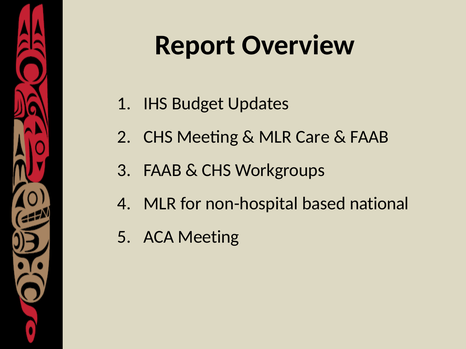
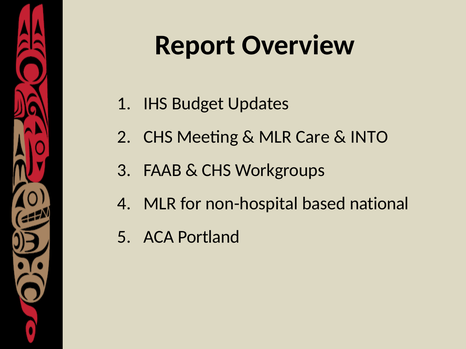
FAAB at (369, 137): FAAB -> INTO
ACA Meeting: Meeting -> Portland
